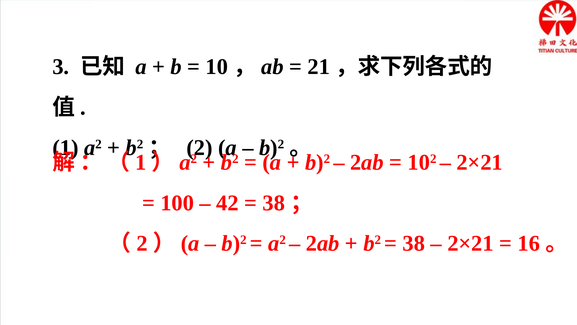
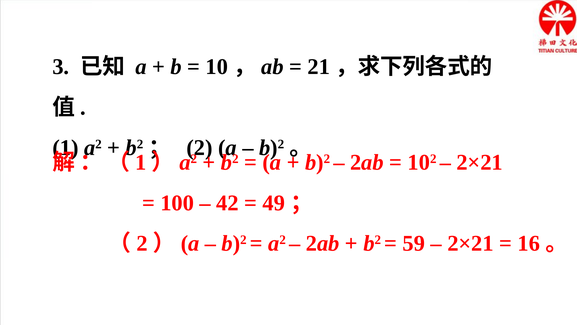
38 at (274, 203): 38 -> 49
38 at (414, 243): 38 -> 59
